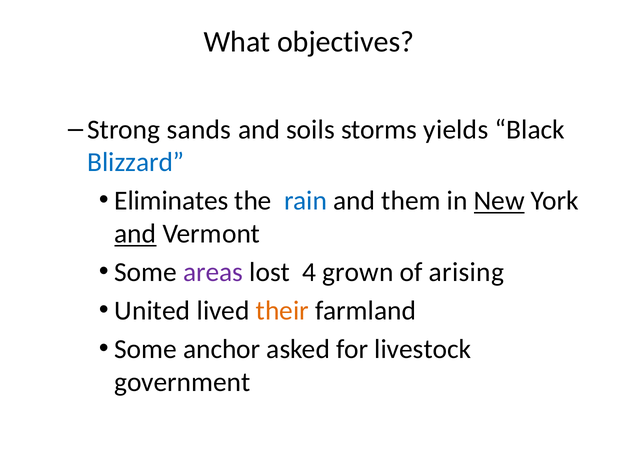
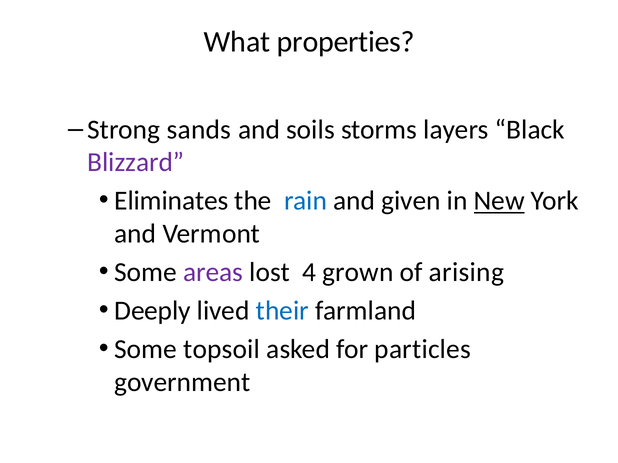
objectives: objectives -> properties
yields: yields -> layers
Blizzard colour: blue -> purple
them: them -> given
and at (135, 234) underline: present -> none
United: United -> Deeply
their colour: orange -> blue
anchor: anchor -> topsoil
livestock: livestock -> particles
